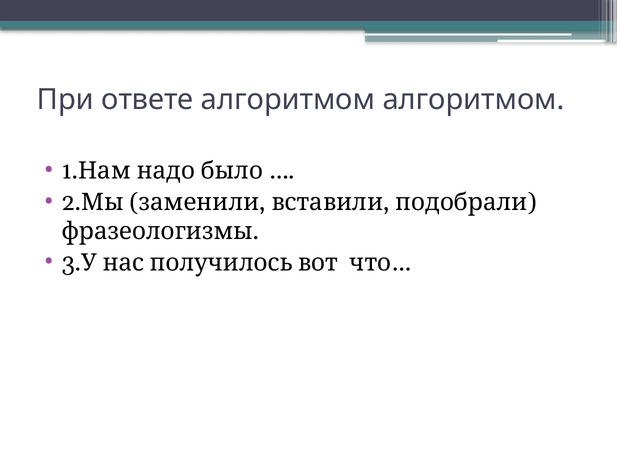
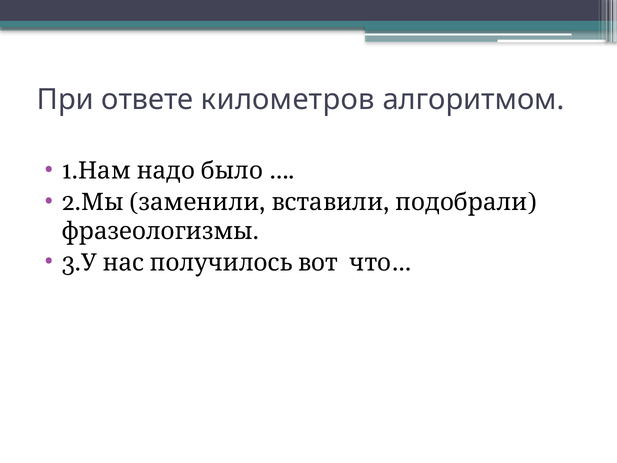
ответе алгоритмом: алгоритмом -> километров
